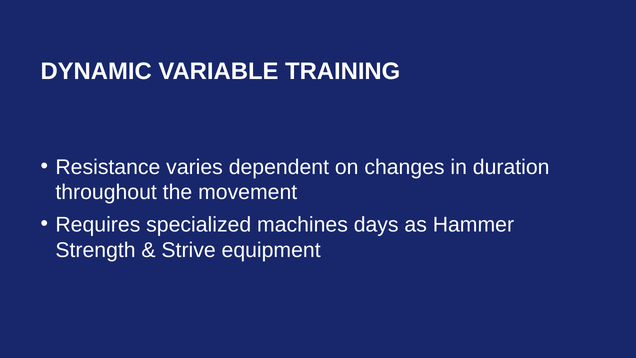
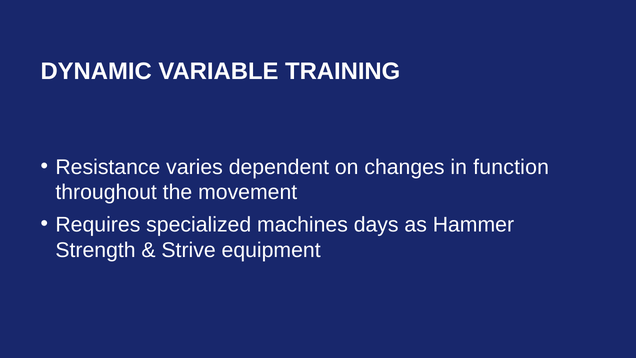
duration: duration -> function
